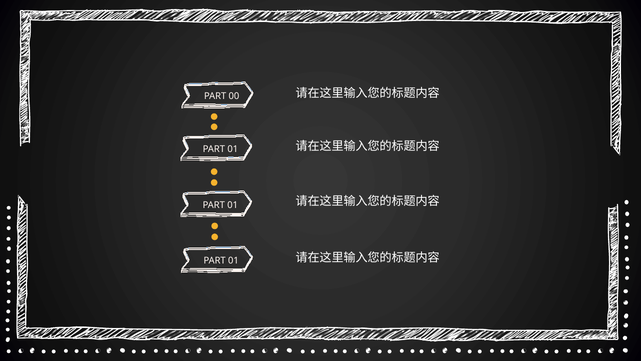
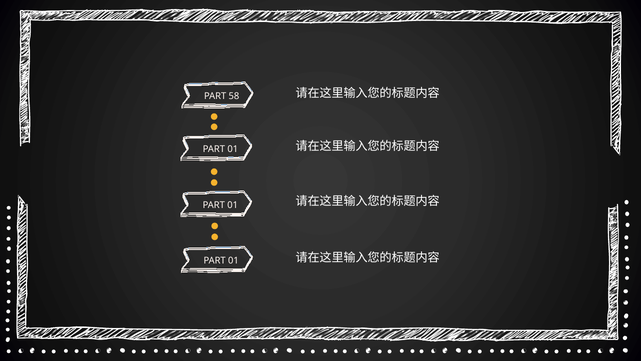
00: 00 -> 58
